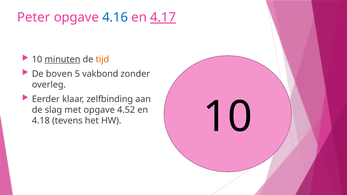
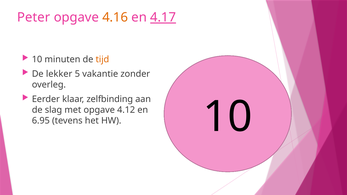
4.16 colour: blue -> orange
minuten underline: present -> none
boven: boven -> lekker
vakbond: vakbond -> vakantie
4.52: 4.52 -> 4.12
4.18: 4.18 -> 6.95
